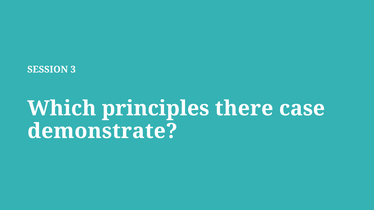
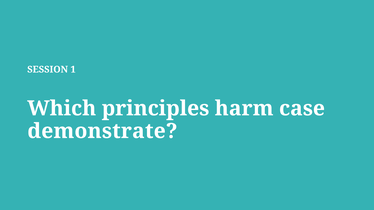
3: 3 -> 1
there: there -> harm
